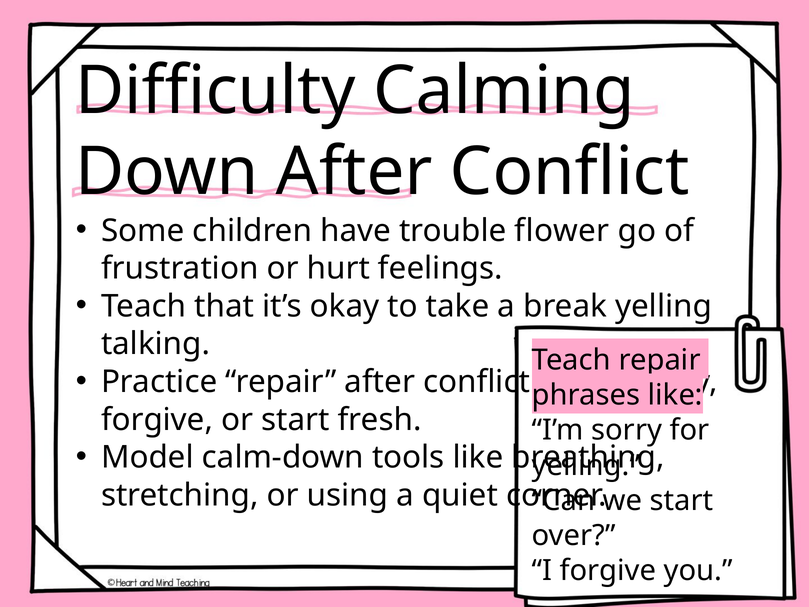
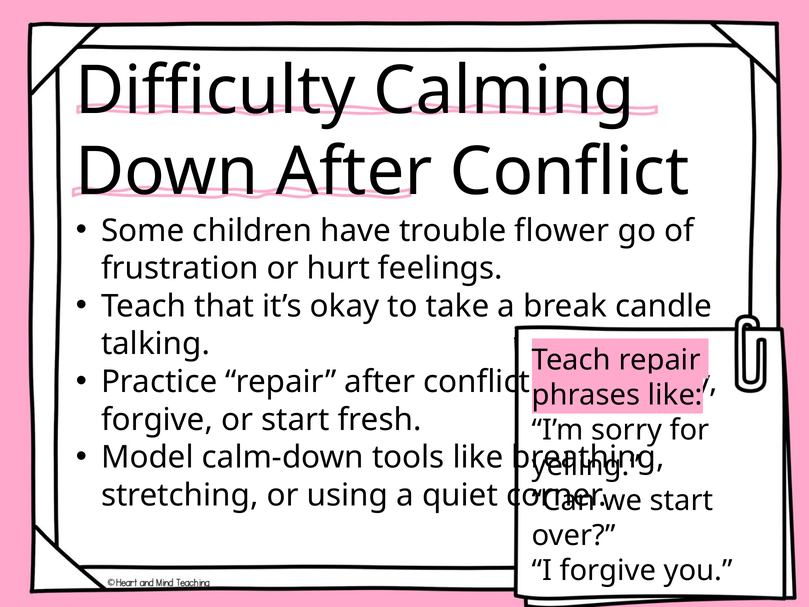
break yelling: yelling -> candle
